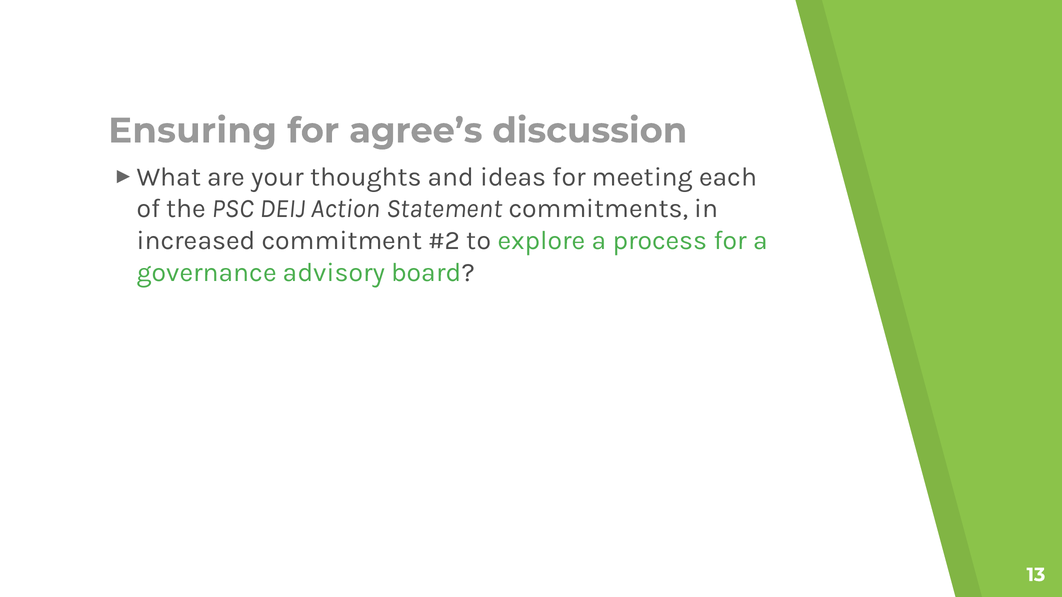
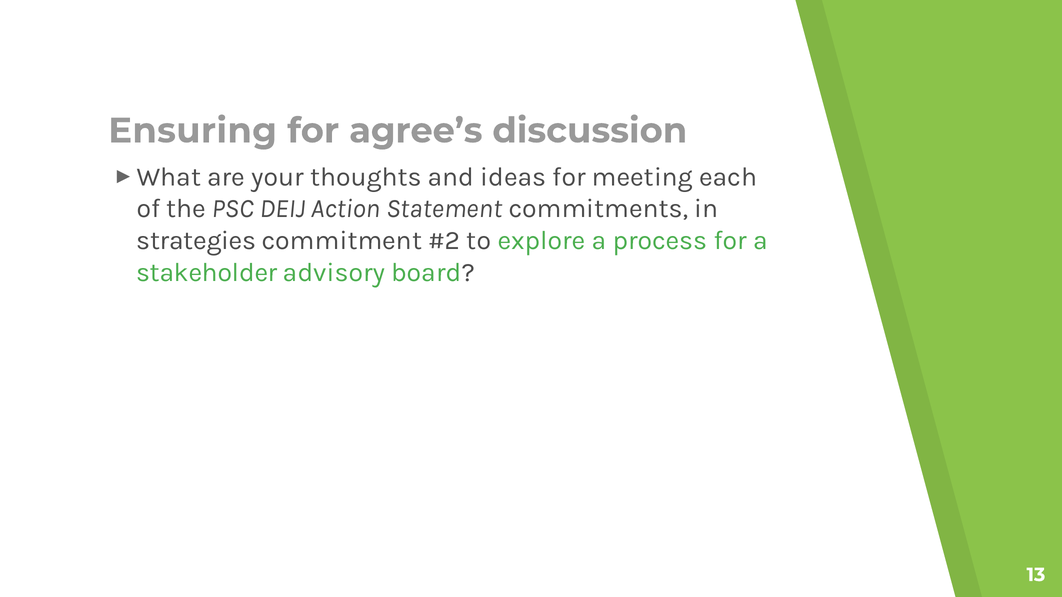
increased: increased -> strategies
governance: governance -> stakeholder
